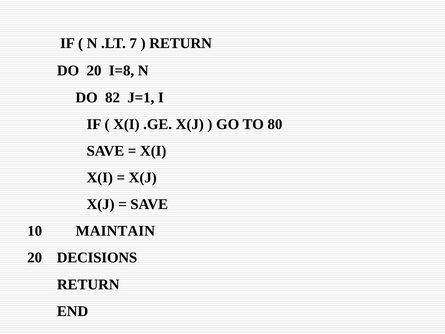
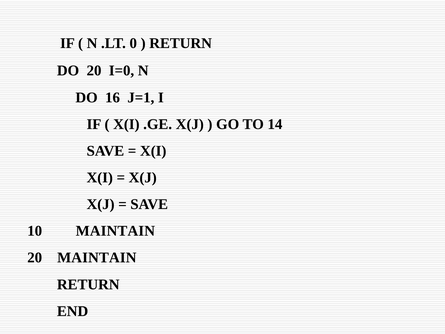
7: 7 -> 0
I=8: I=8 -> I=0
82: 82 -> 16
80: 80 -> 14
20 DECISIONS: DECISIONS -> MAINTAIN
